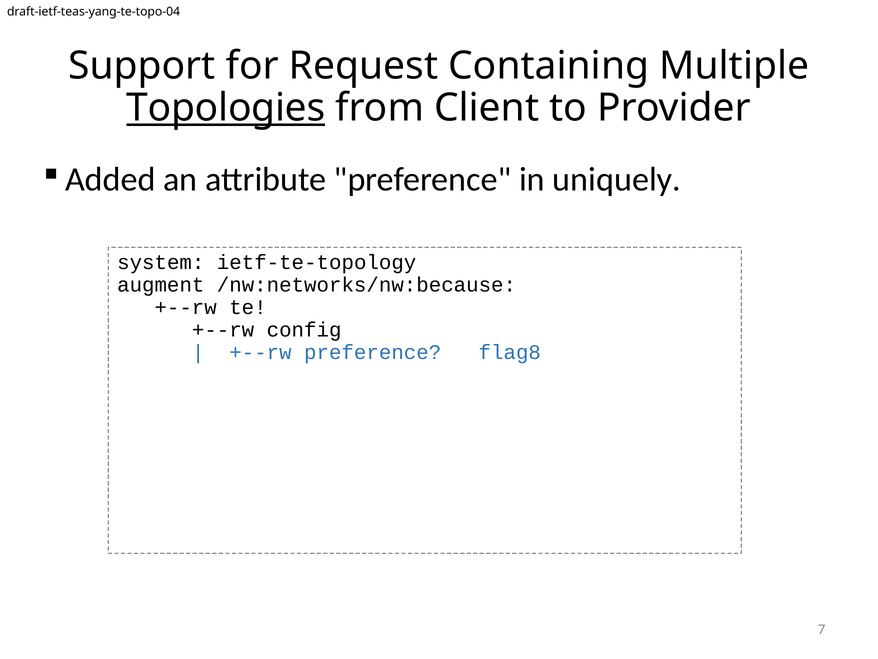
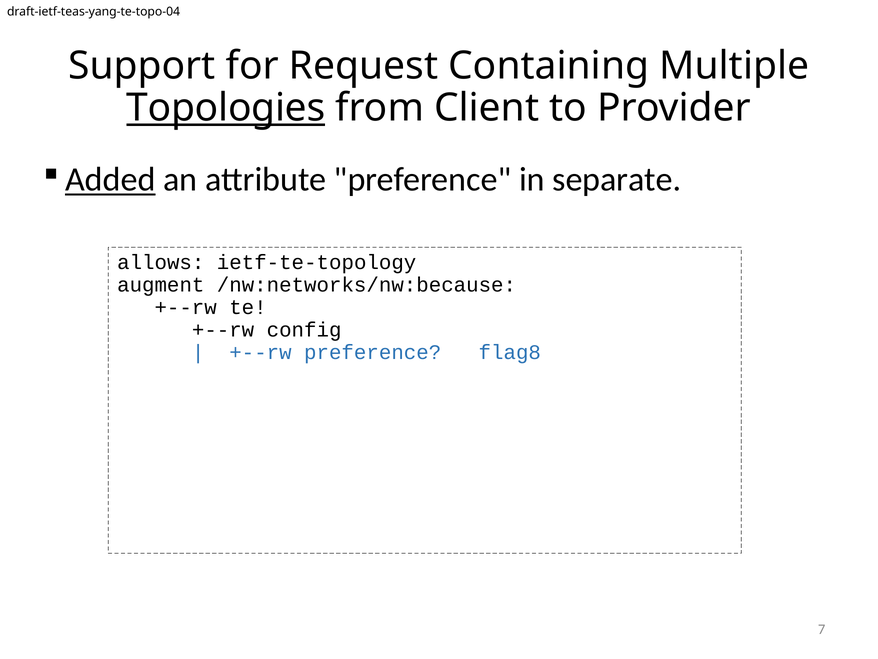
Added underline: none -> present
uniquely: uniquely -> separate
system: system -> allows
